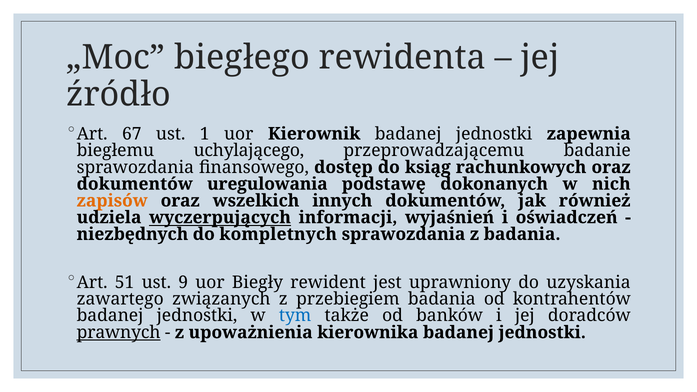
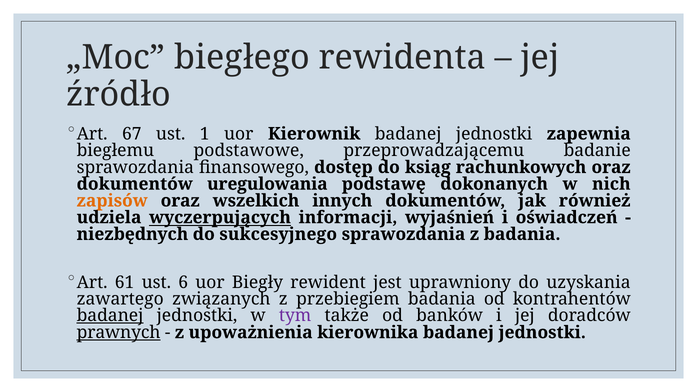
uchylającego: uchylającego -> podstawowe
kompletnych: kompletnych -> sukcesyjnego
51: 51 -> 61
9: 9 -> 6
badanej at (110, 316) underline: none -> present
tym colour: blue -> purple
